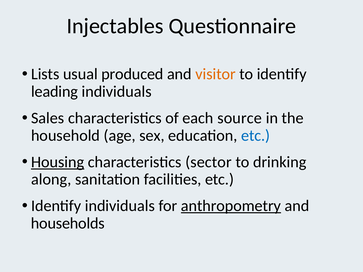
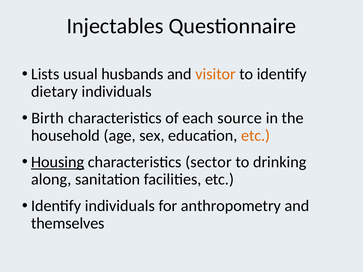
produced: produced -> husbands
leading: leading -> dietary
Sales: Sales -> Birth
etc at (256, 136) colour: blue -> orange
anthropometry underline: present -> none
households: households -> themselves
